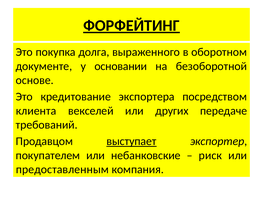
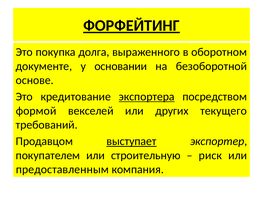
экспортера underline: none -> present
клиента: клиента -> формой
передаче: передаче -> текущего
небанковские: небанковские -> строительную
